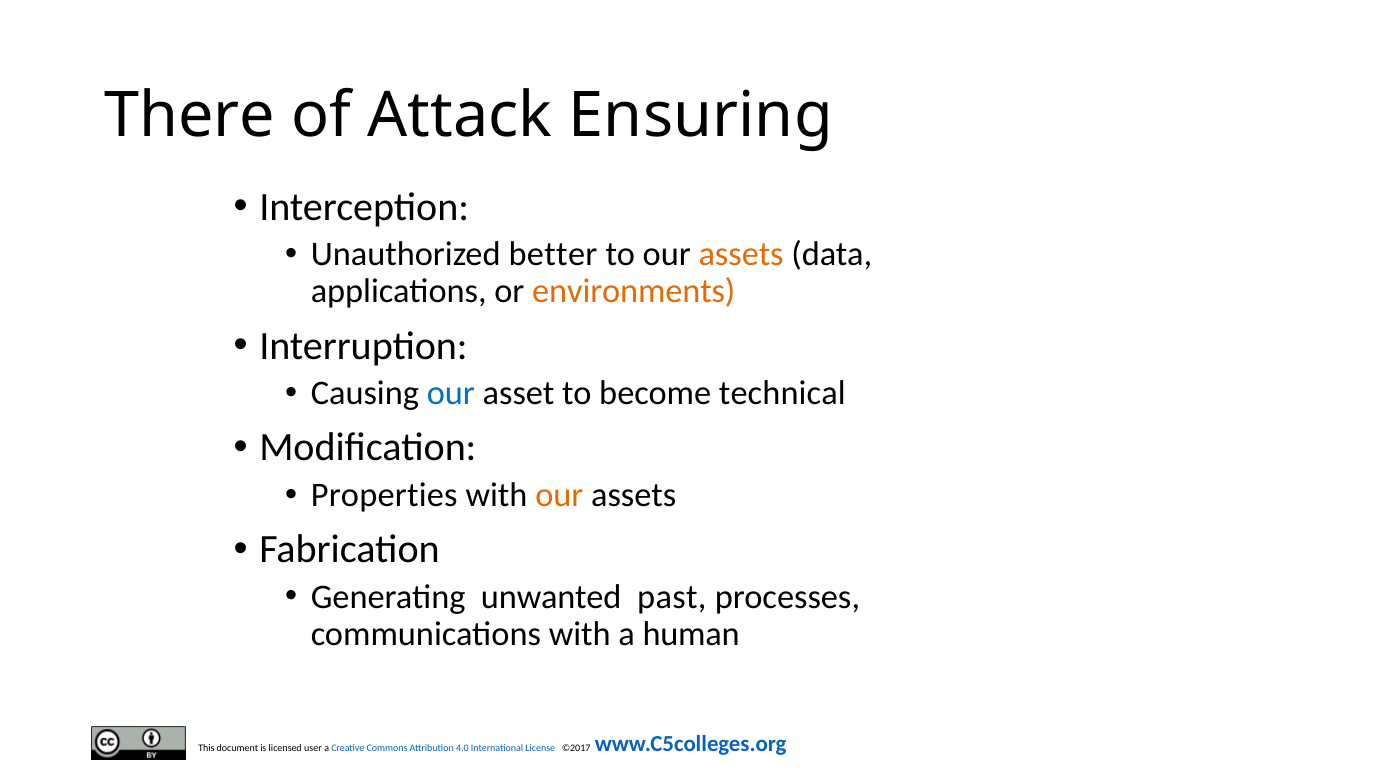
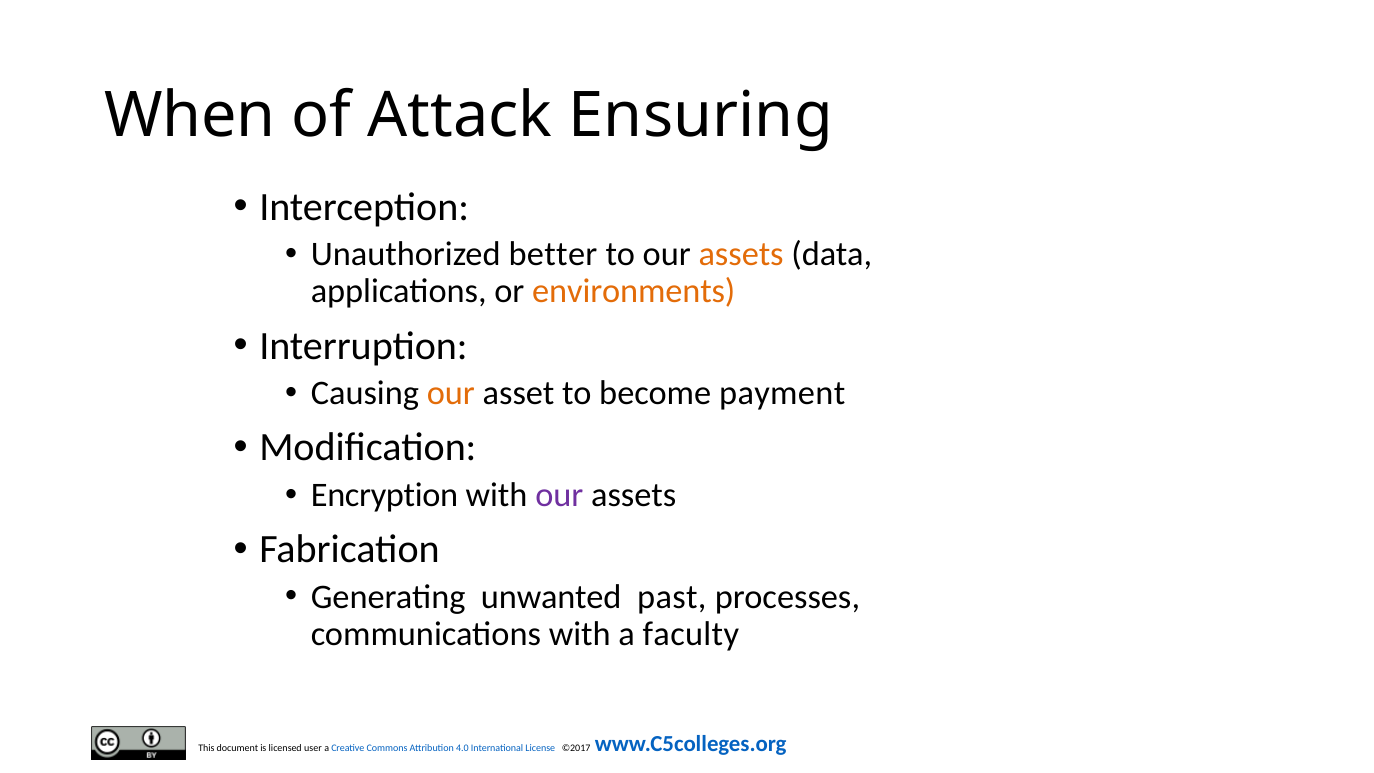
There: There -> When
our at (451, 393) colour: blue -> orange
technical: technical -> payment
Properties: Properties -> Encryption
our at (559, 495) colour: orange -> purple
human: human -> faculty
